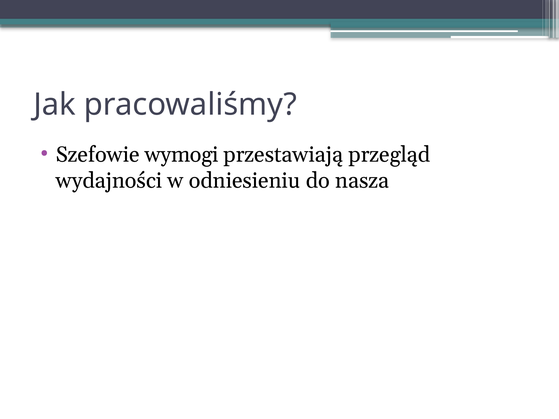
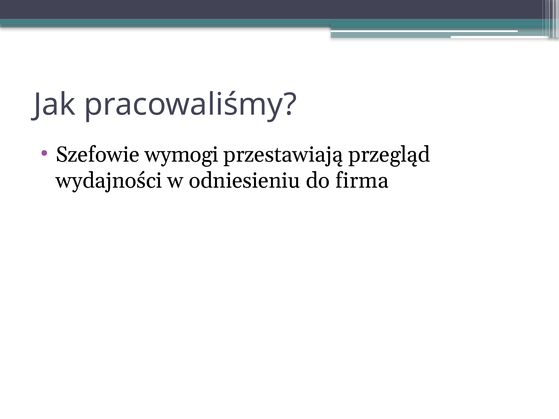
nasza: nasza -> firma
